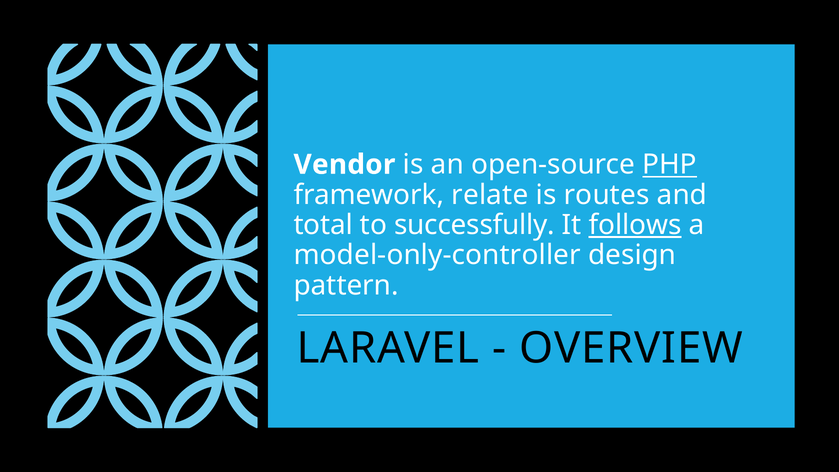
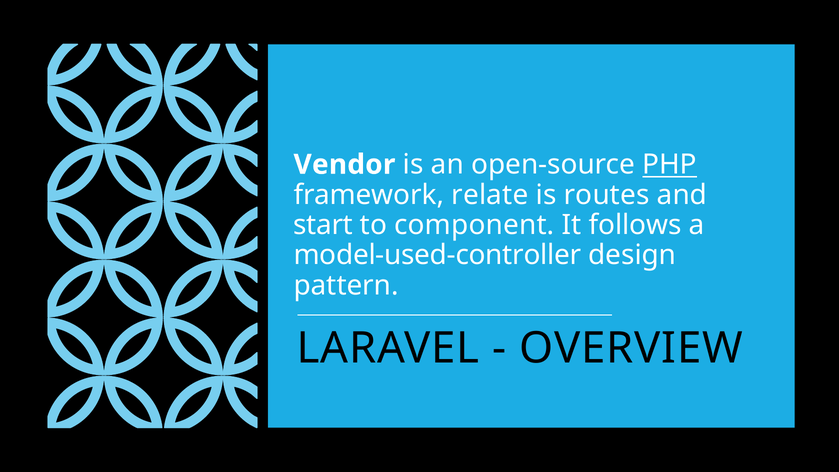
total: total -> start
successfully: successfully -> component
follows underline: present -> none
model-only-controller: model-only-controller -> model-used-controller
